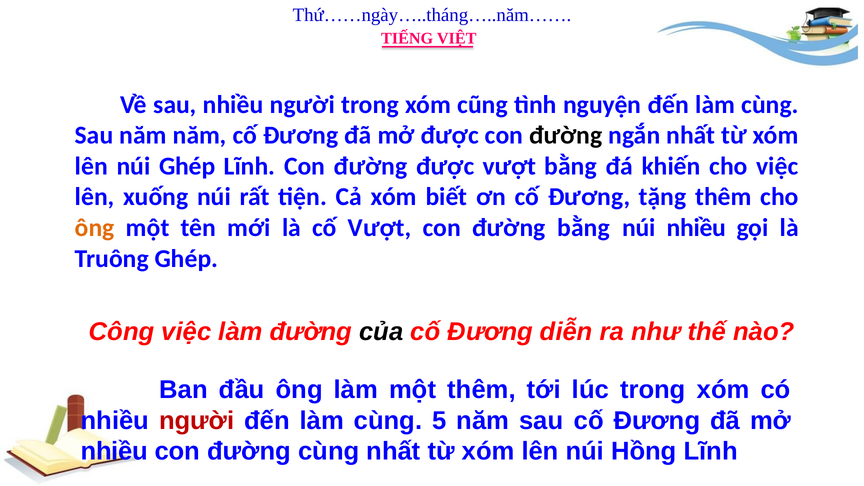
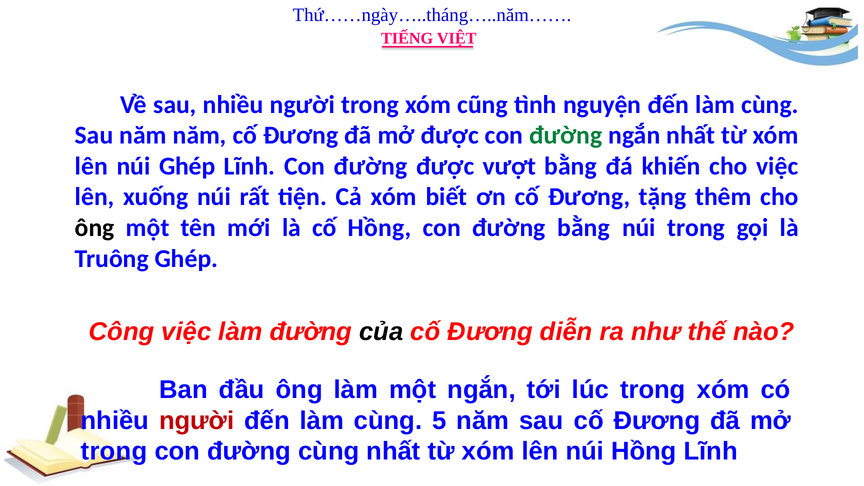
đường at (566, 135) colour: black -> green
ông at (95, 227) colour: orange -> black
cố Vượt: Vượt -> Hồng
núi nhiều: nhiều -> trong
một thêm: thêm -> ngắn
nhiều at (114, 451): nhiều -> trong
